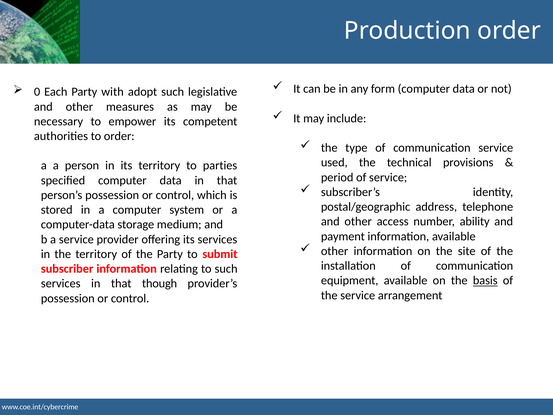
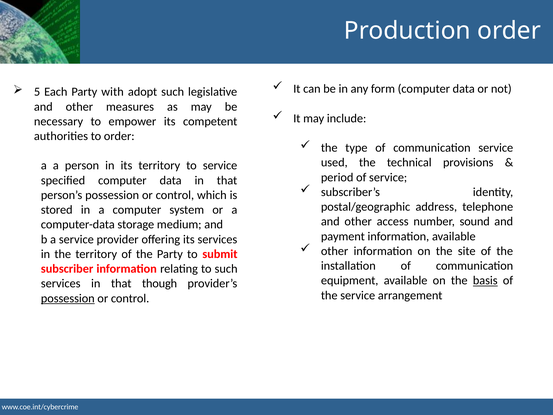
0: 0 -> 5
to parties: parties -> service
ability: ability -> sound
possession at (68, 298) underline: none -> present
